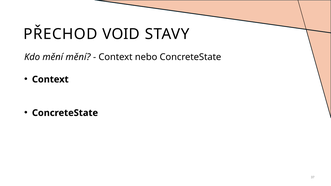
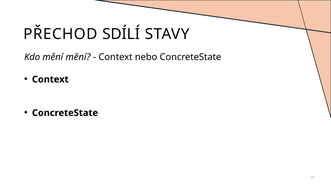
VOID: VOID -> SDÍLÍ
